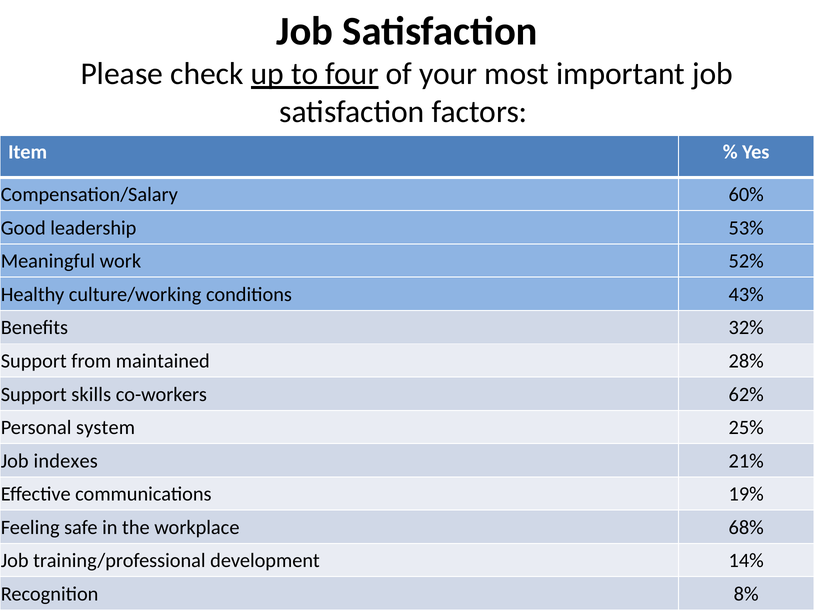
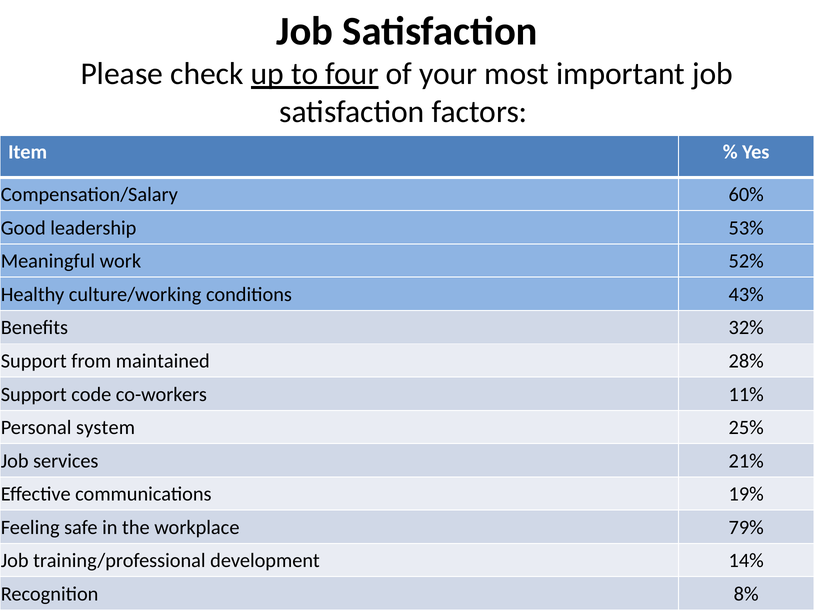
skills: skills -> code
62%: 62% -> 11%
indexes: indexes -> services
68%: 68% -> 79%
